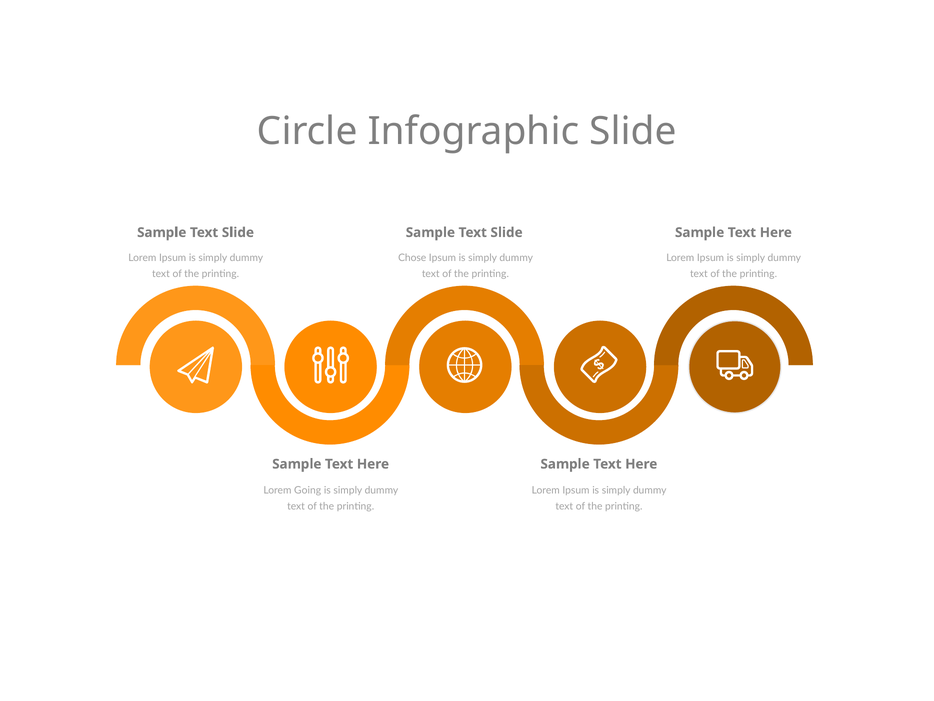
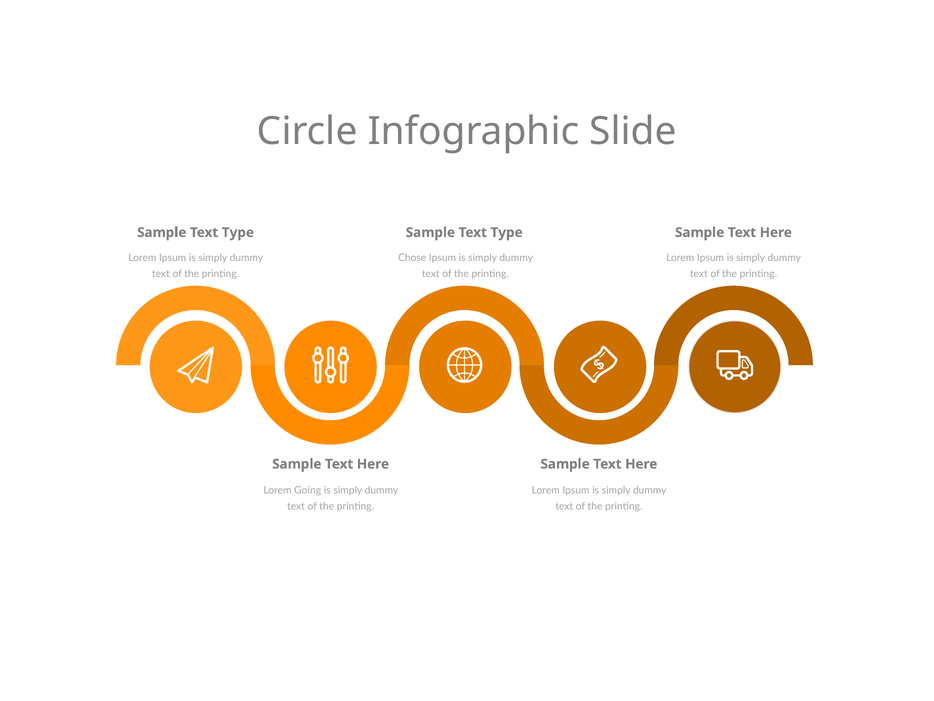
Slide at (238, 232): Slide -> Type
Slide at (507, 232): Slide -> Type
